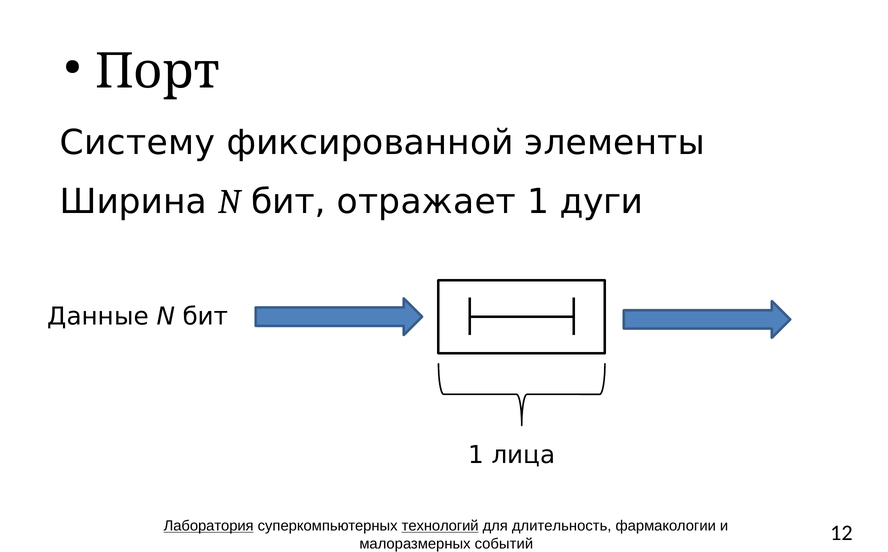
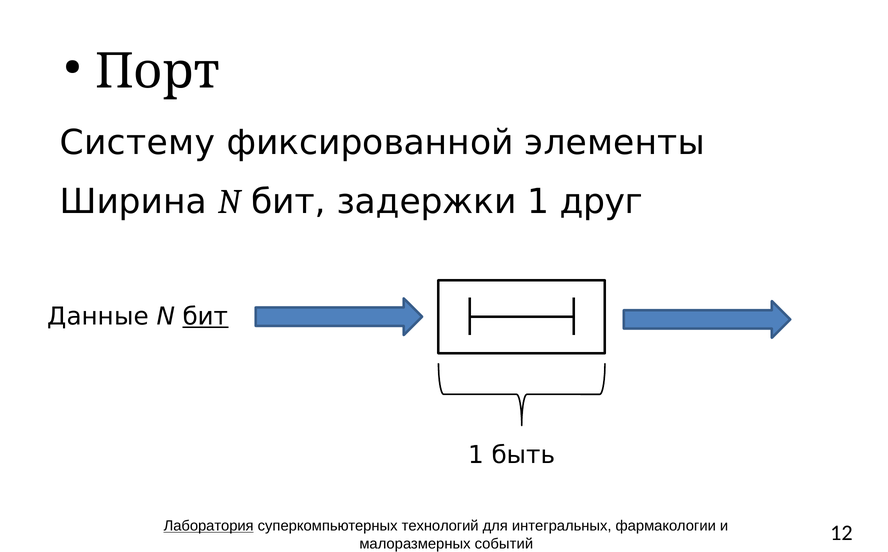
отражает: отражает -> задержки
дуги: дуги -> друг
бит at (205, 317) underline: none -> present
лица: лица -> быть
технологий underline: present -> none
длительность: длительность -> интегральных
